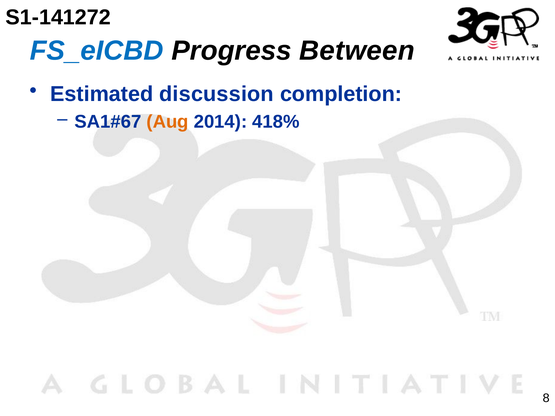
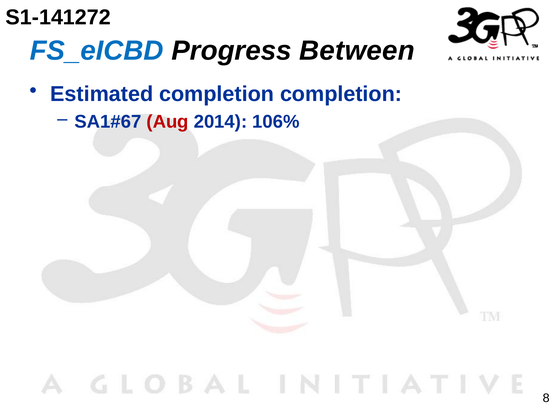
Estimated discussion: discussion -> completion
Aug colour: orange -> red
418%: 418% -> 106%
